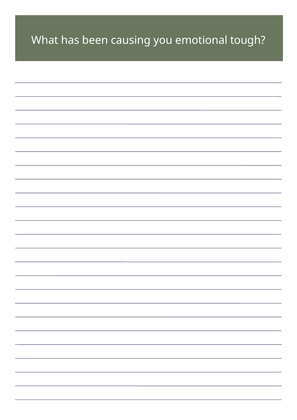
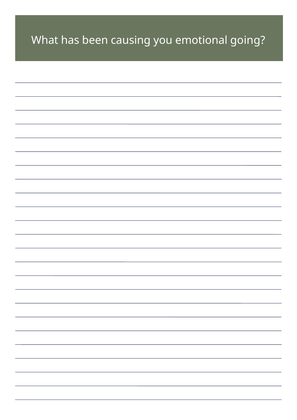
tough: tough -> going
